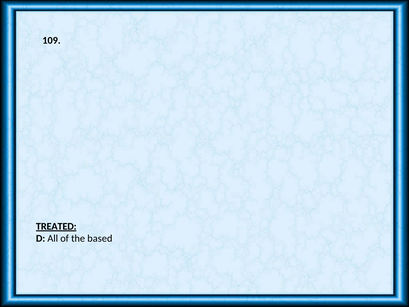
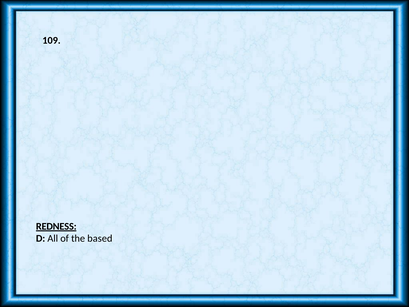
TREATED: TREATED -> REDNESS
